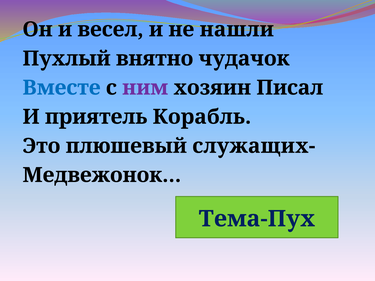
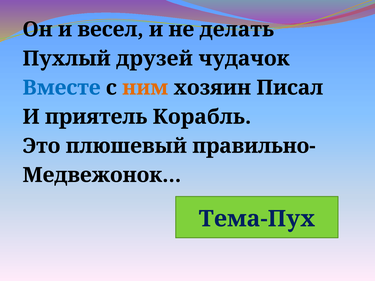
нашли: нашли -> делать
внятно: внятно -> друзей
ним colour: purple -> orange
служащих-: служащих- -> правильно-
